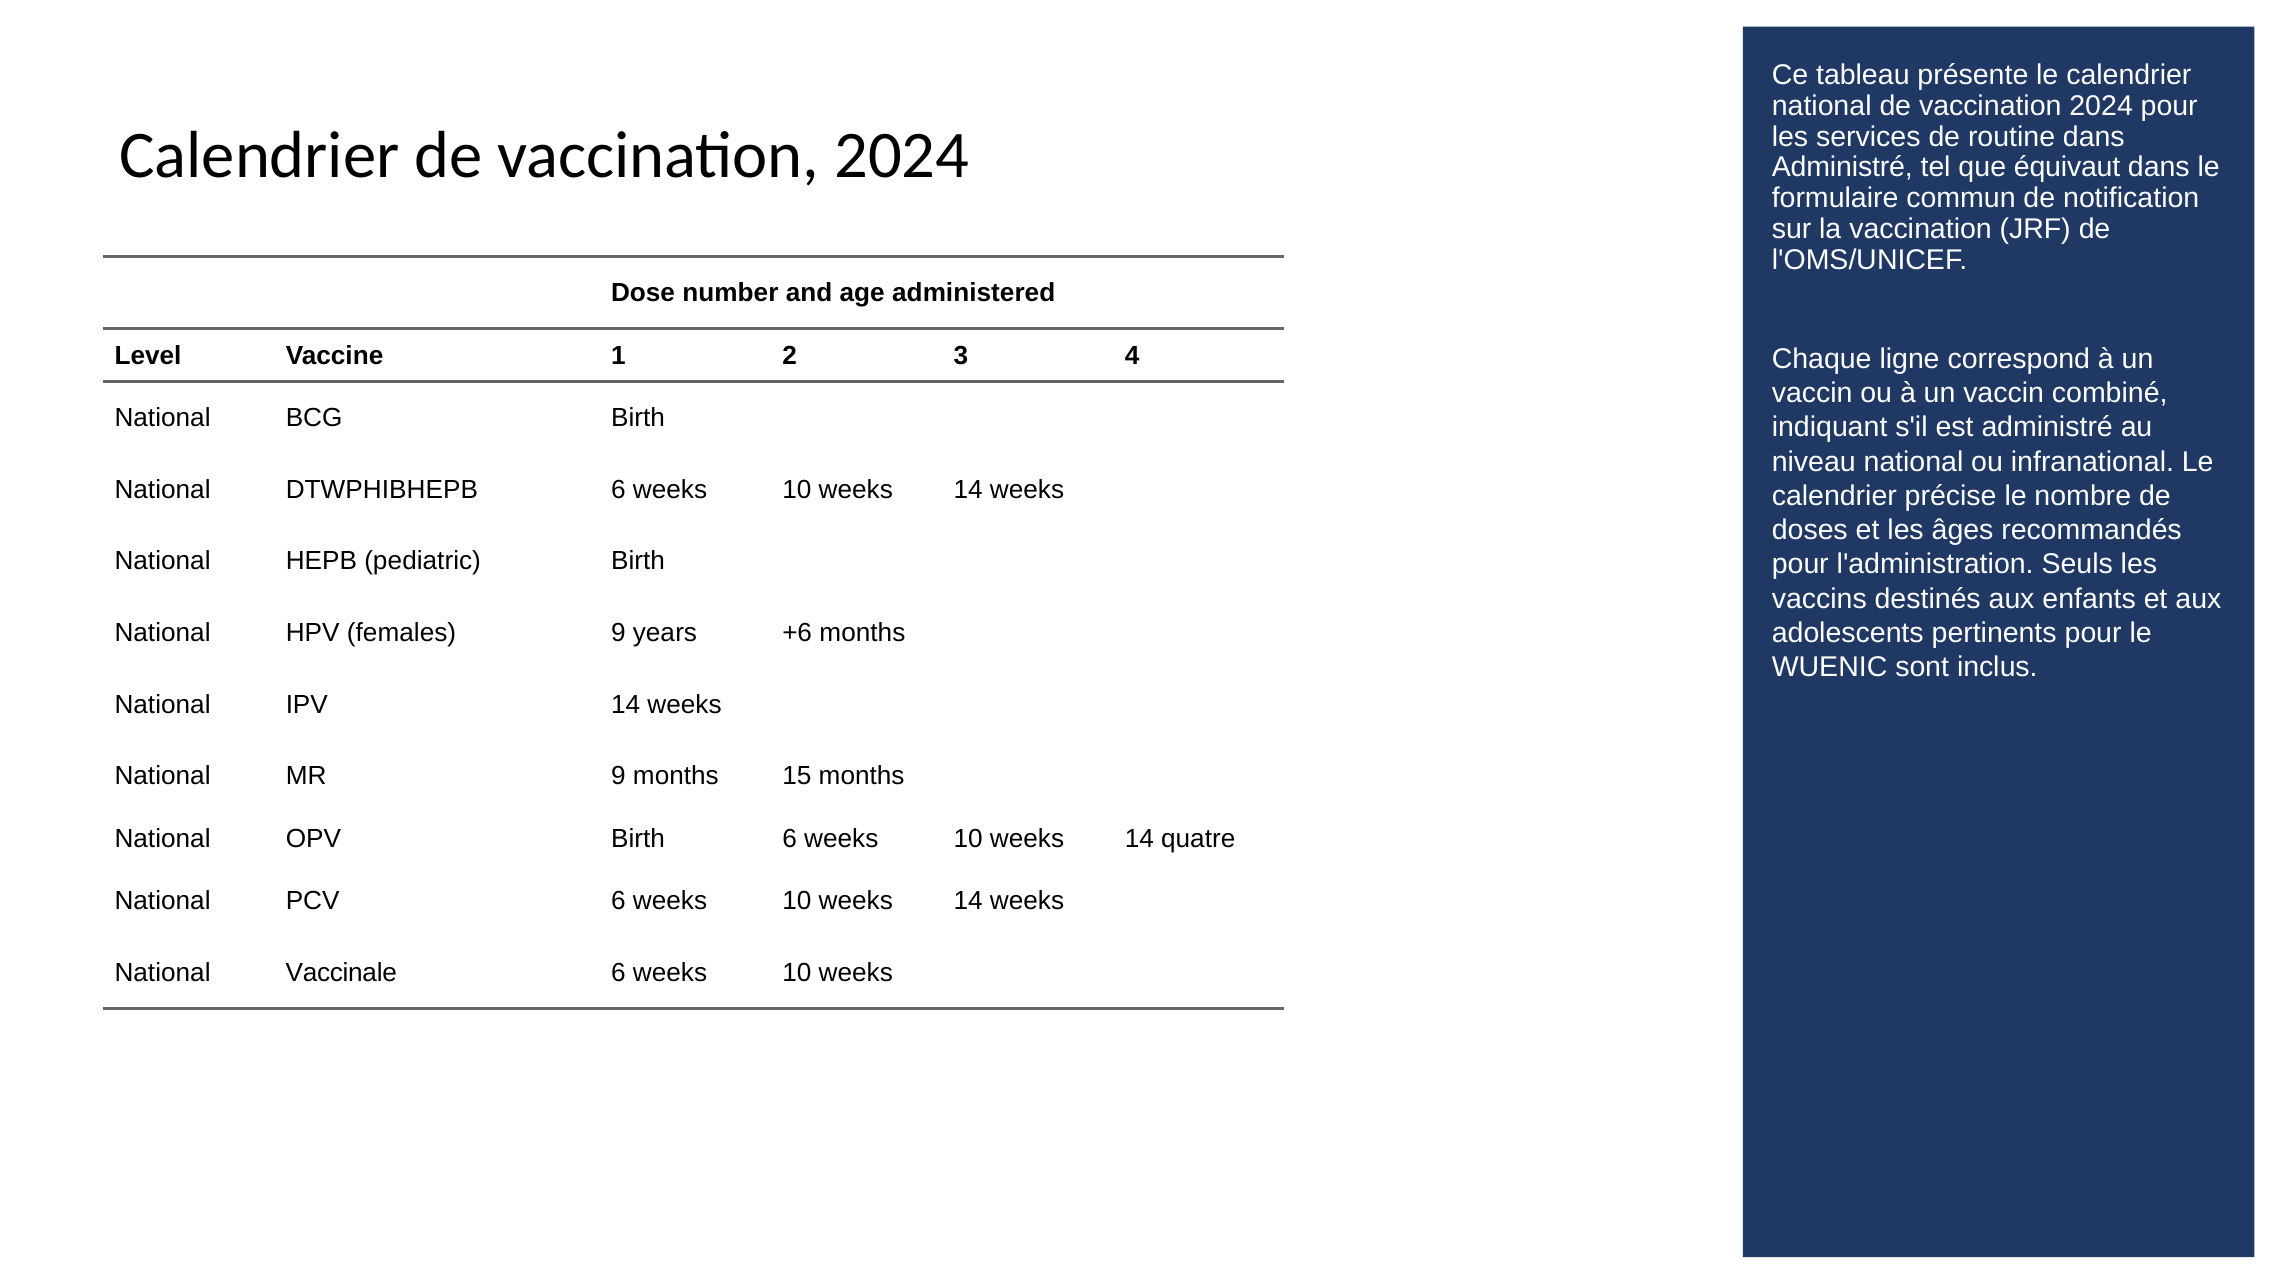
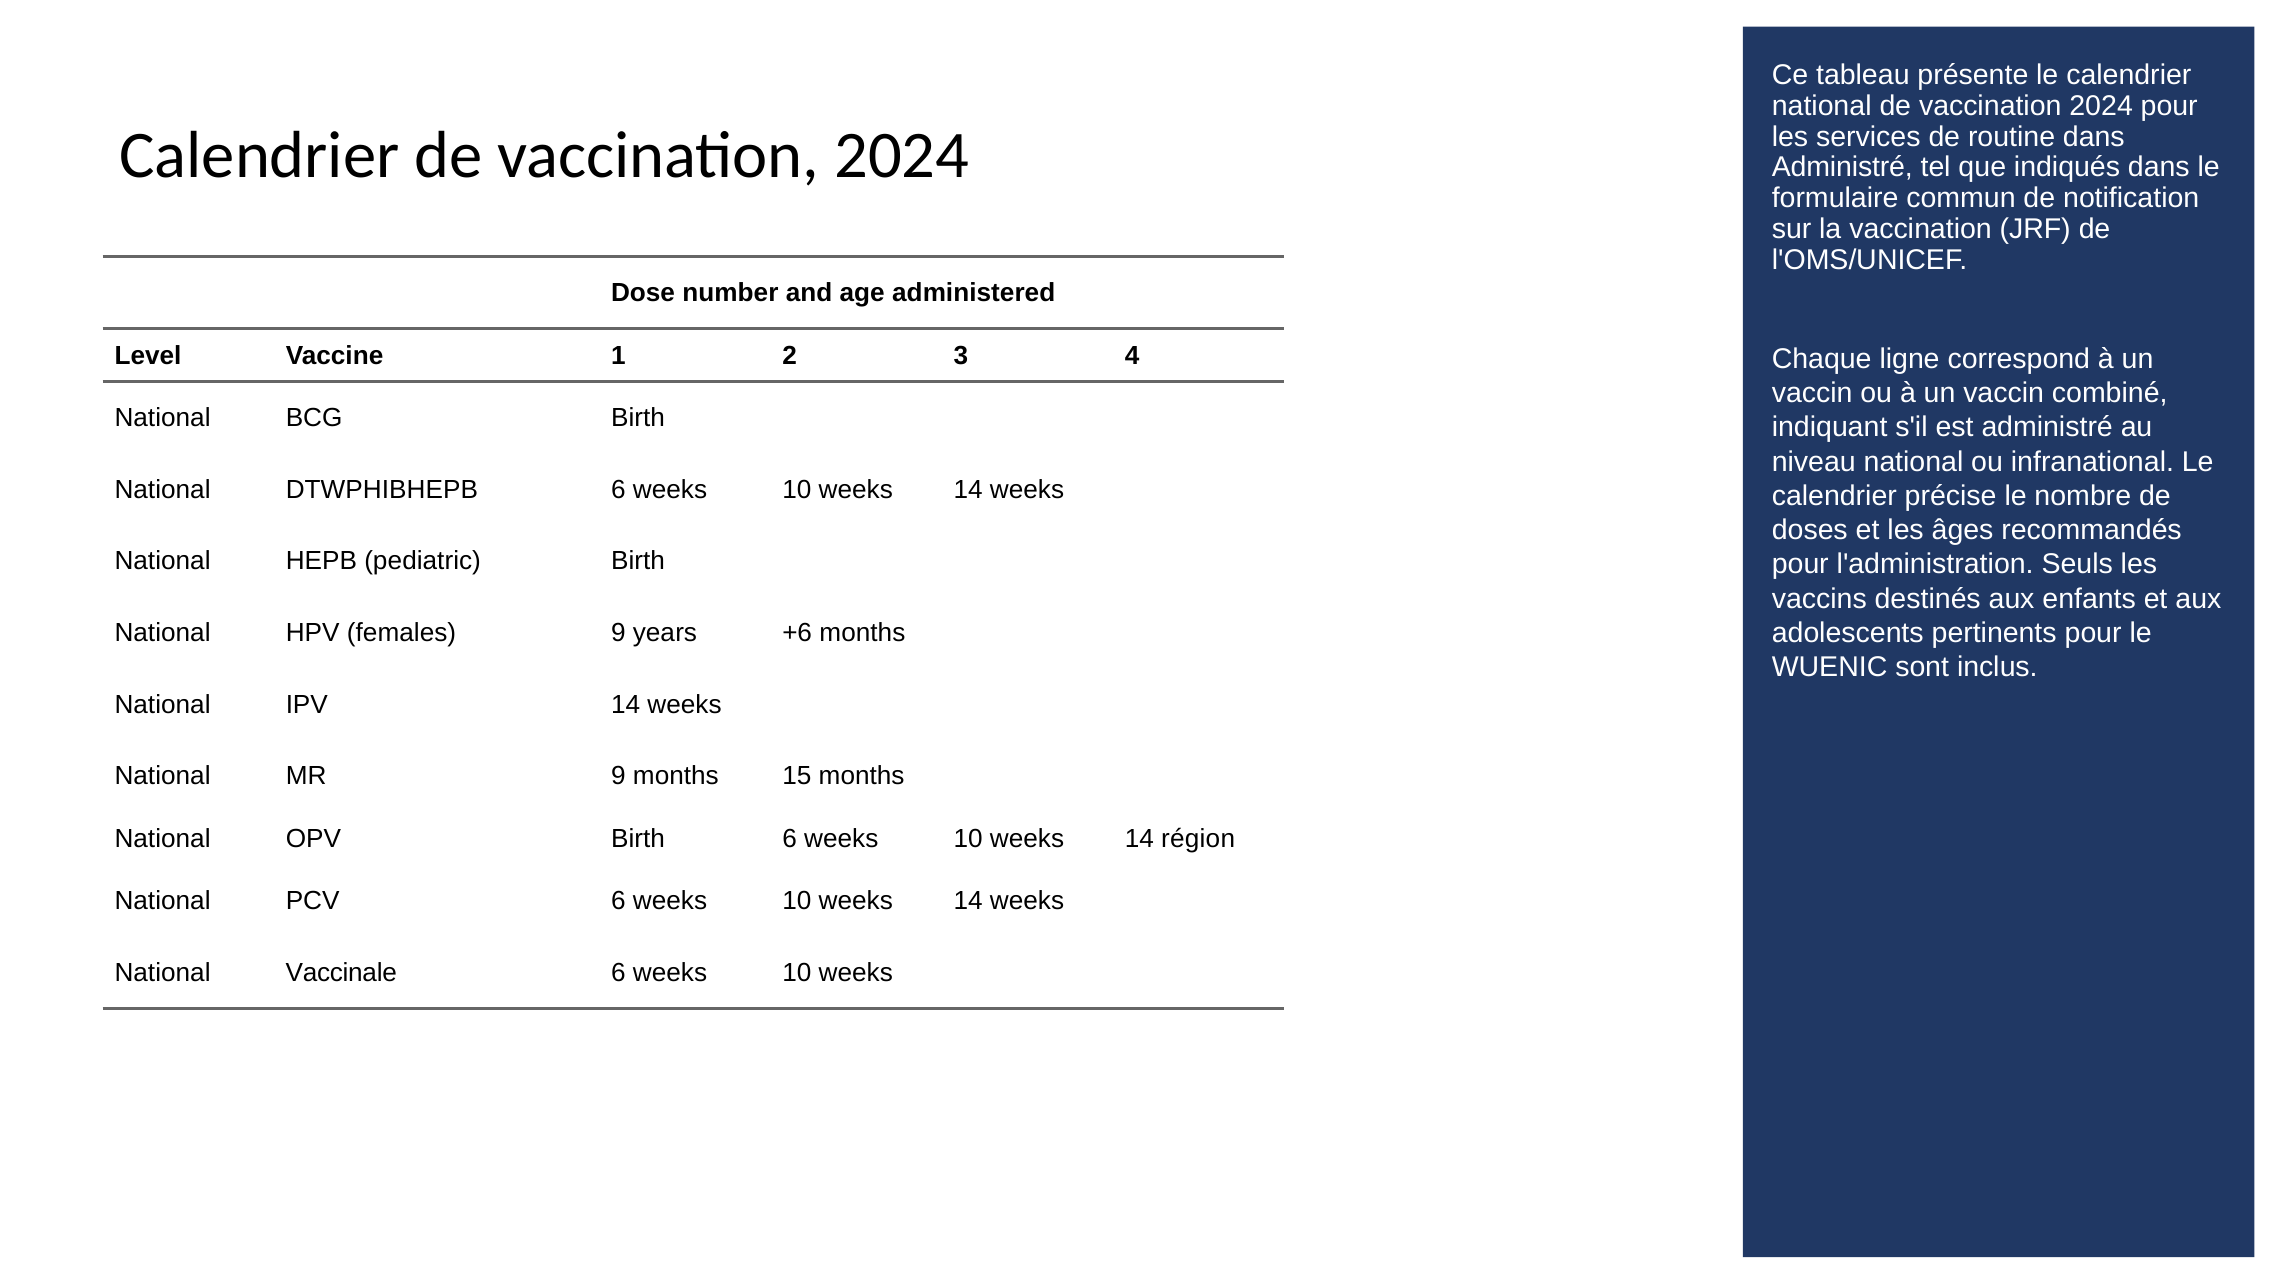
équivaut: équivaut -> indiqués
quatre: quatre -> région
